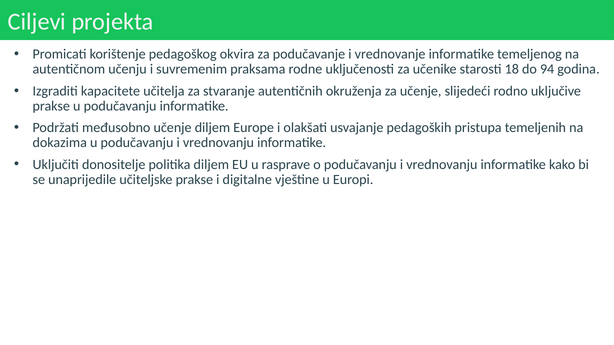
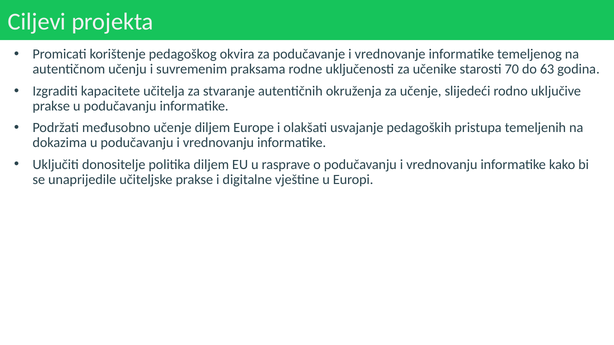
18: 18 -> 70
94: 94 -> 63
